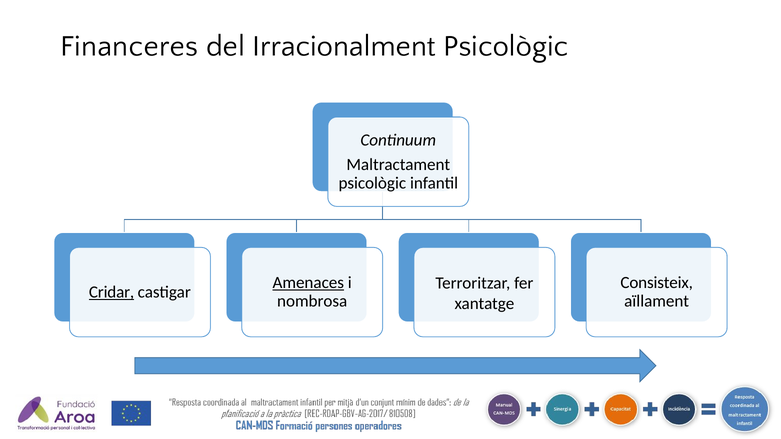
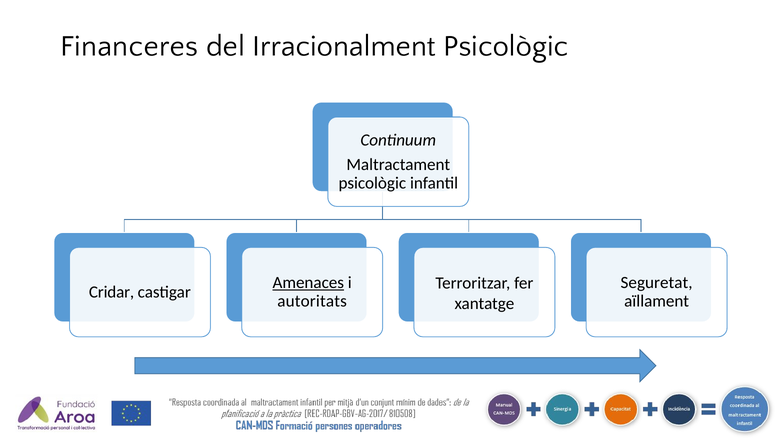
Consisteix: Consisteix -> Seguretat
Cridar underline: present -> none
nombrosa: nombrosa -> autoritats
